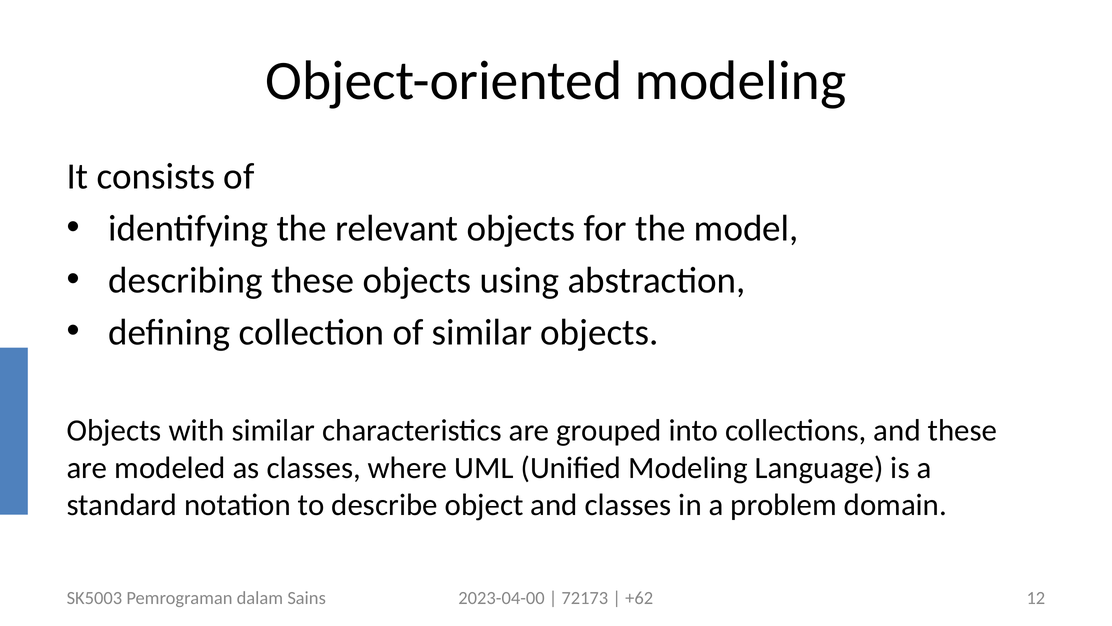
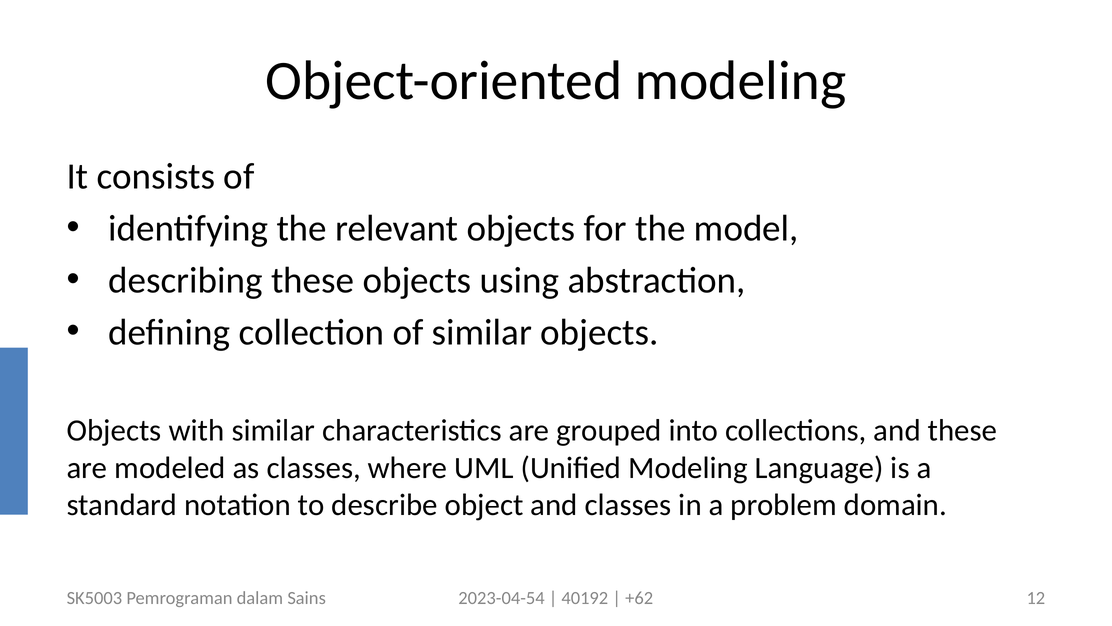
2023-04-00: 2023-04-00 -> 2023-04-54
72173: 72173 -> 40192
